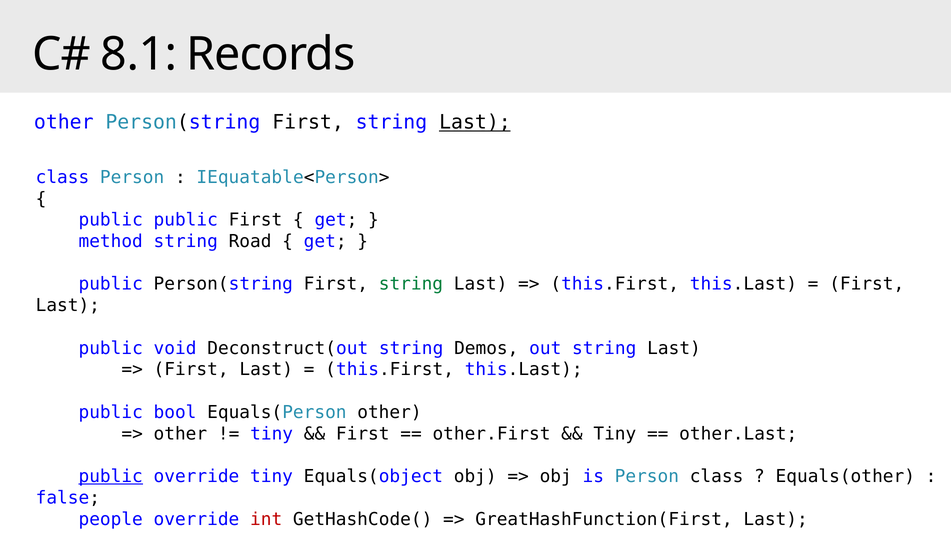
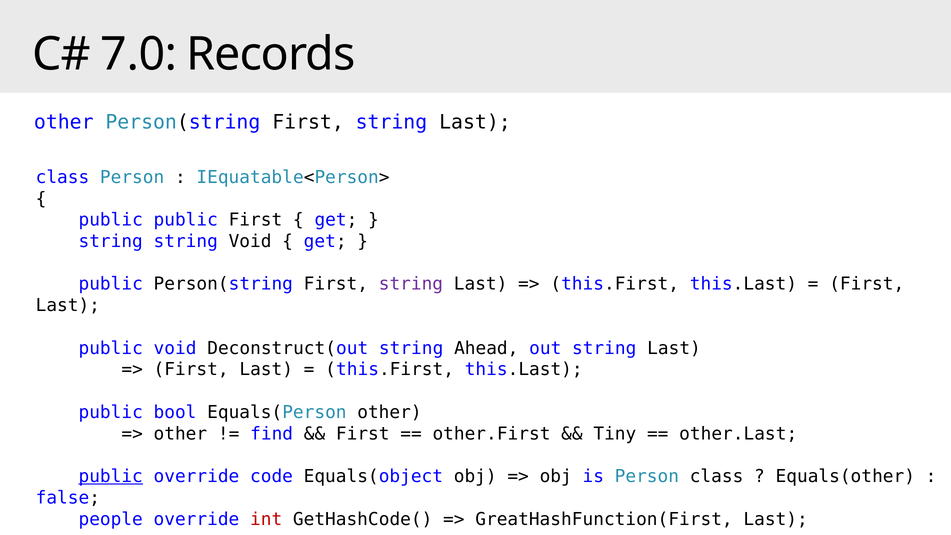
8.1: 8.1 -> 7.0
Last at (475, 122) underline: present -> none
method at (111, 241): method -> string
string Road: Road -> Void
string at (411, 284) colour: green -> purple
Demos: Demos -> Ahead
tiny at (272, 434): tiny -> find
override tiny: tiny -> code
